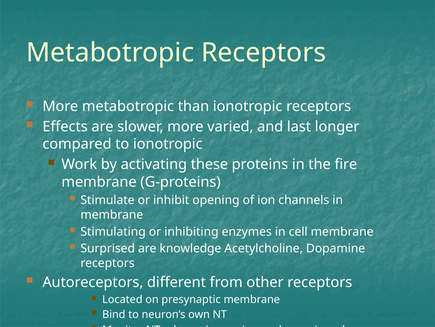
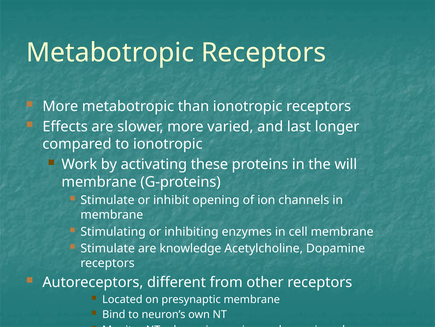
fire: fire -> will
Surprised at (108, 248): Surprised -> Stimulate
